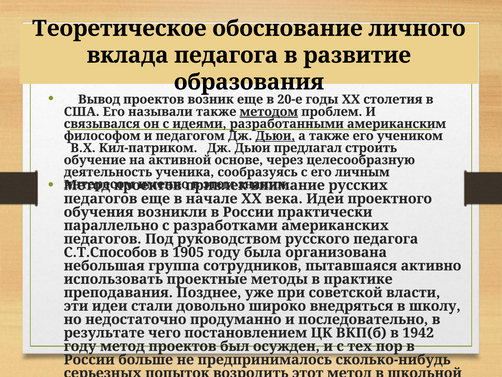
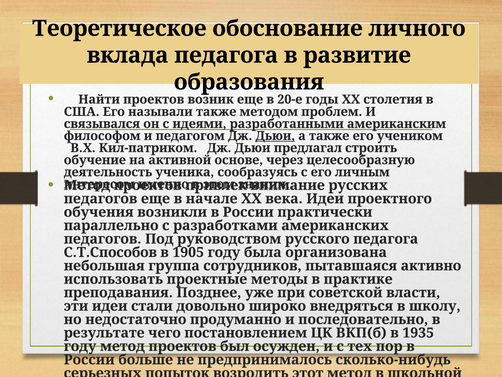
Вывод: Вывод -> Найти
методом underline: present -> none
1942: 1942 -> 1935
